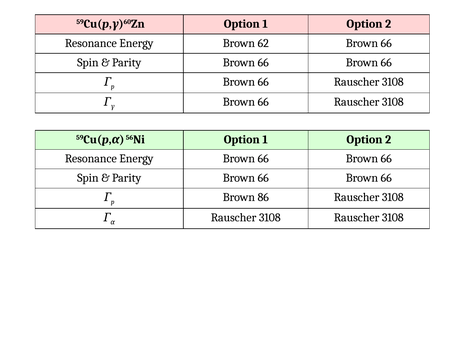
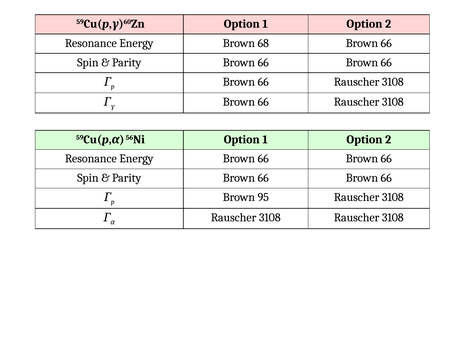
62: 62 -> 68
86: 86 -> 95
